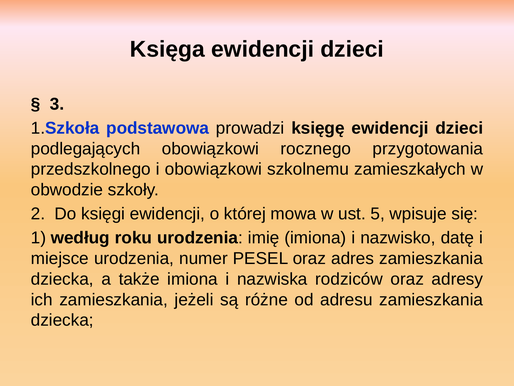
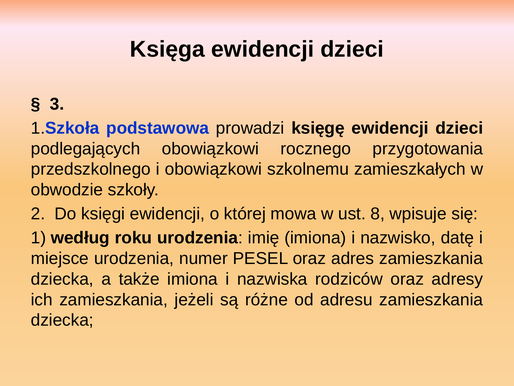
5: 5 -> 8
